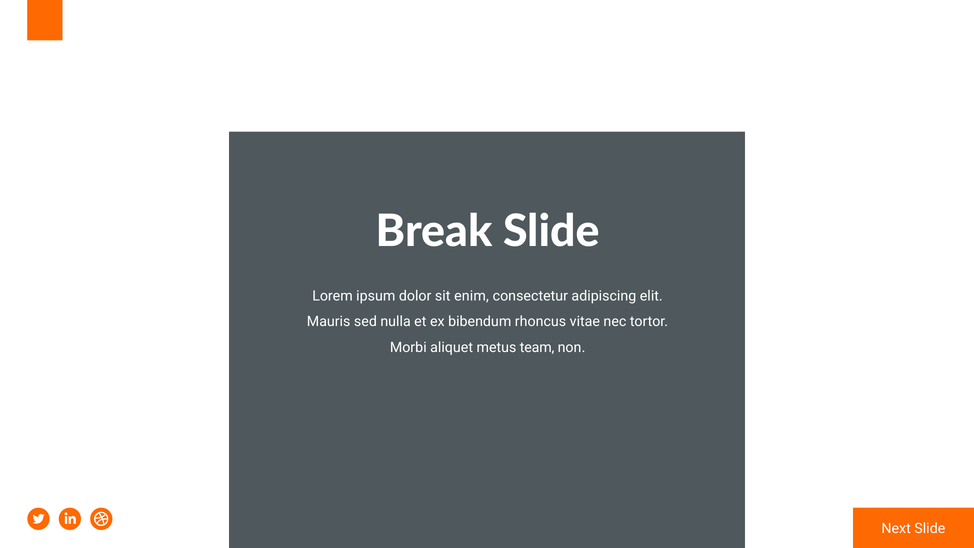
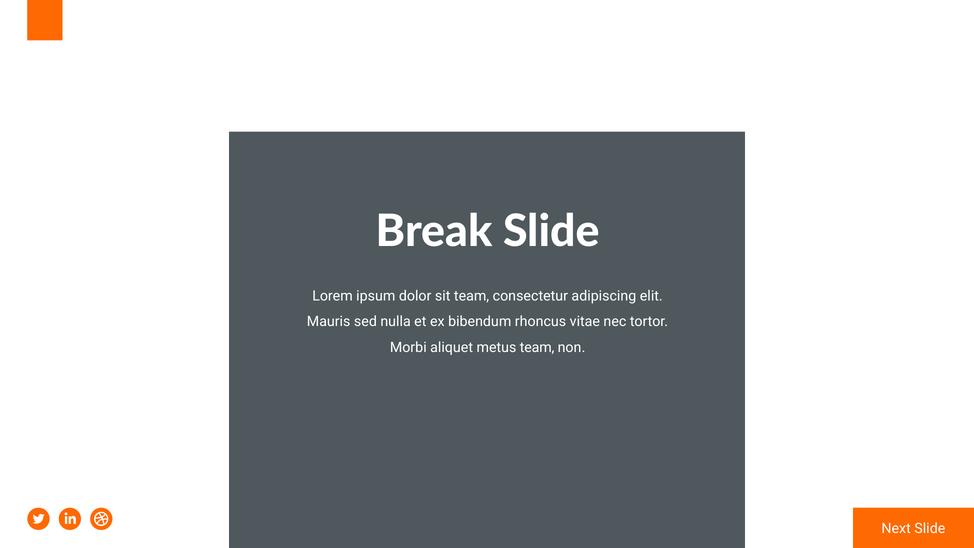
sit enim: enim -> team
